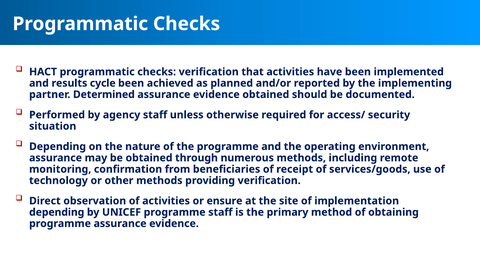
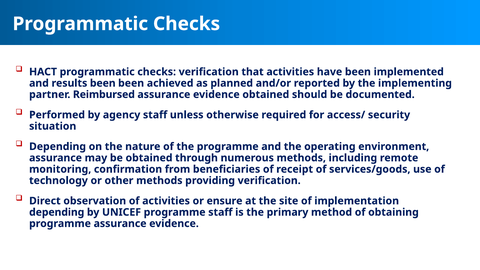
results cycle: cycle -> been
Determined: Determined -> Reimbursed
